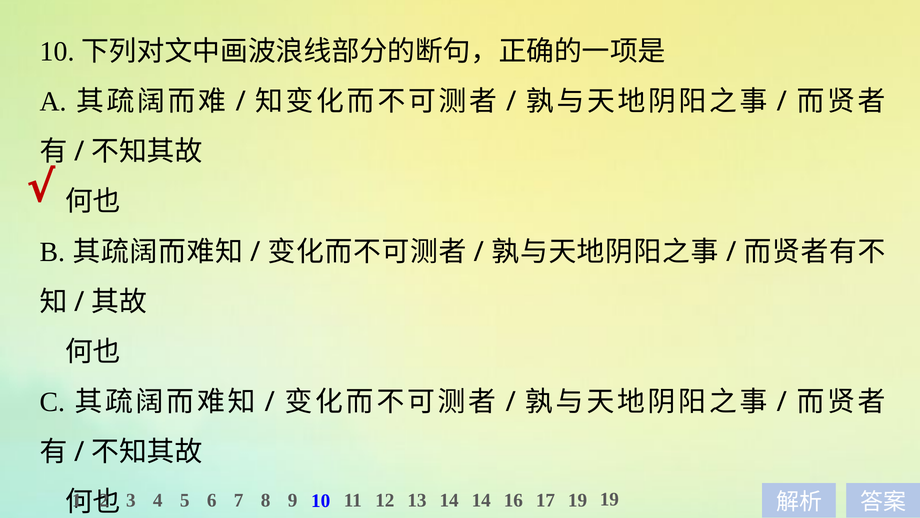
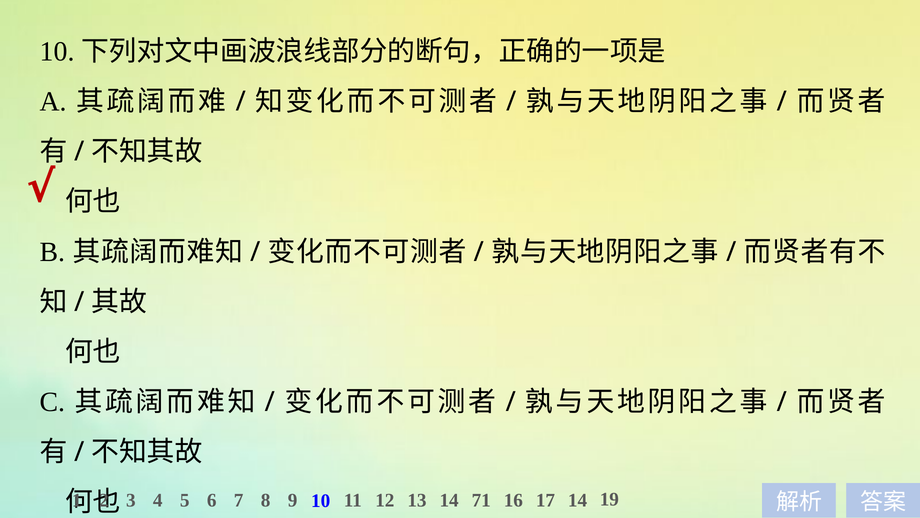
14 14: 14 -> 71
17 19: 19 -> 14
